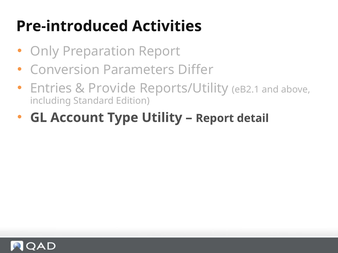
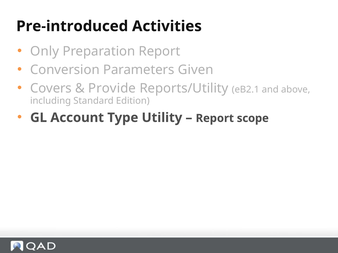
Differ: Differ -> Given
Entries: Entries -> Covers
detail: detail -> scope
